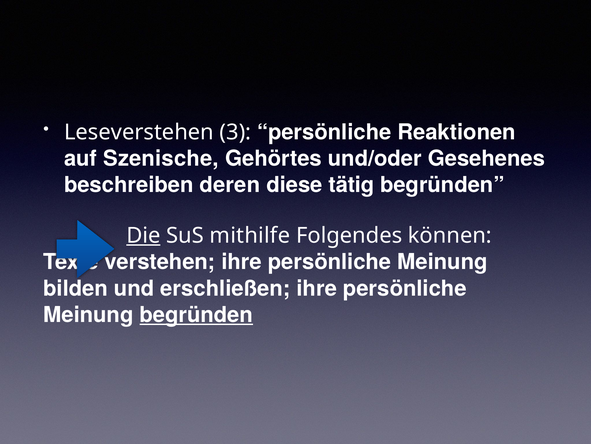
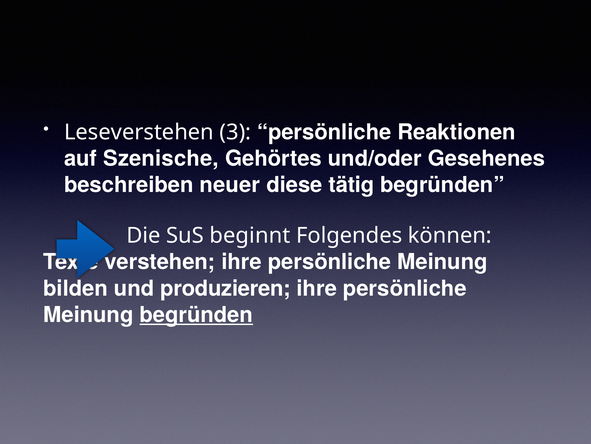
deren: deren -> neuer
Die underline: present -> none
mithilfe: mithilfe -> beginnt
erschließen: erschließen -> produzieren
